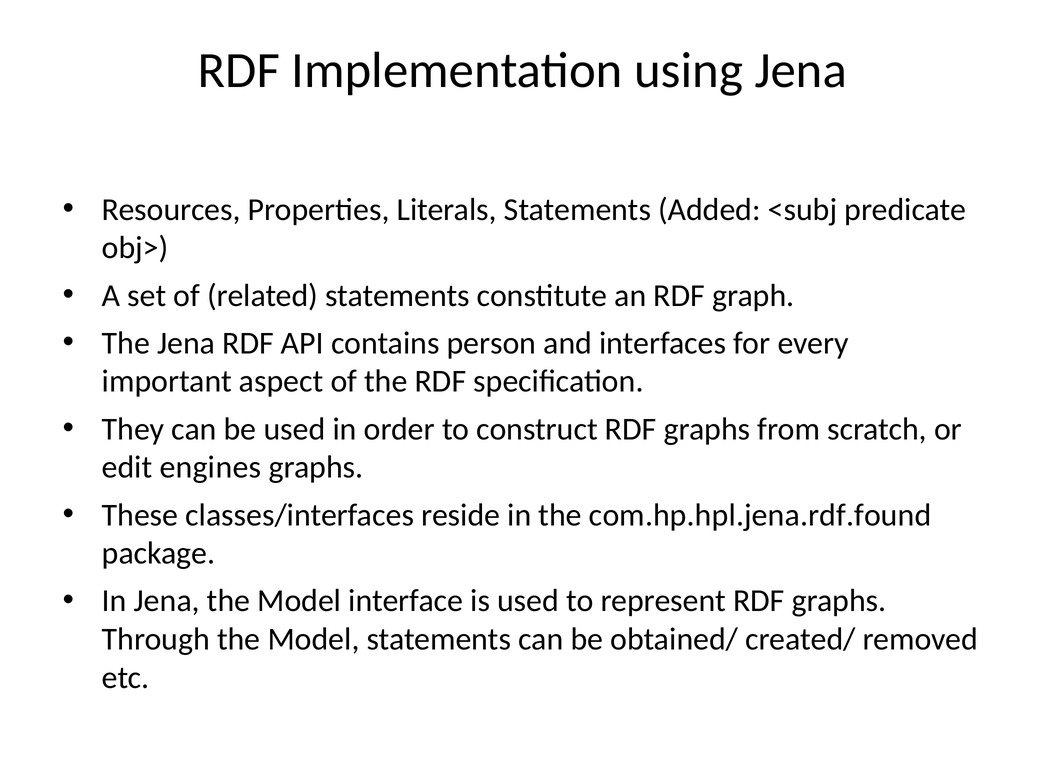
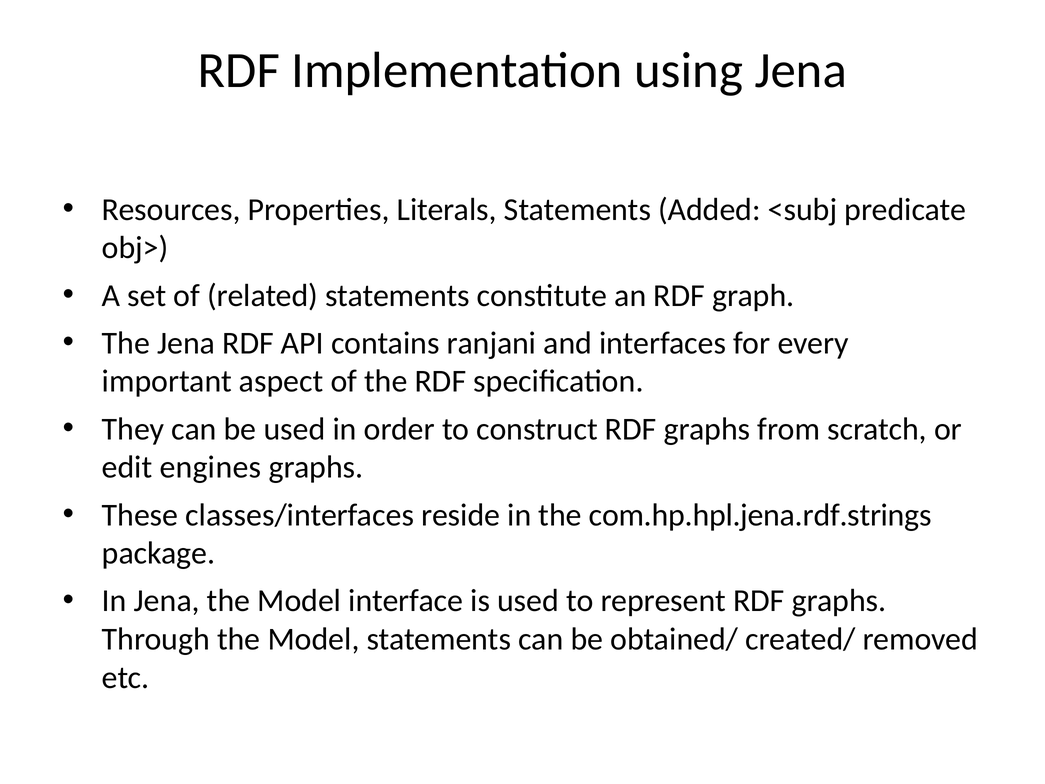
person: person -> ranjani
com.hp.hpl.jena.rdf.found: com.hp.hpl.jena.rdf.found -> com.hp.hpl.jena.rdf.strings
